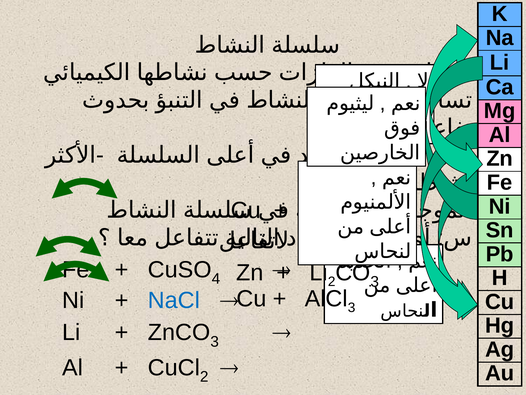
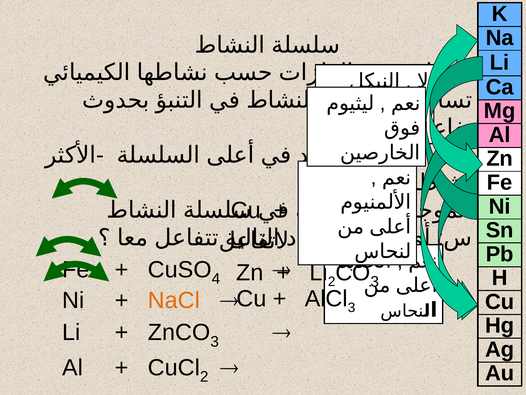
NaCl colour: blue -> orange
